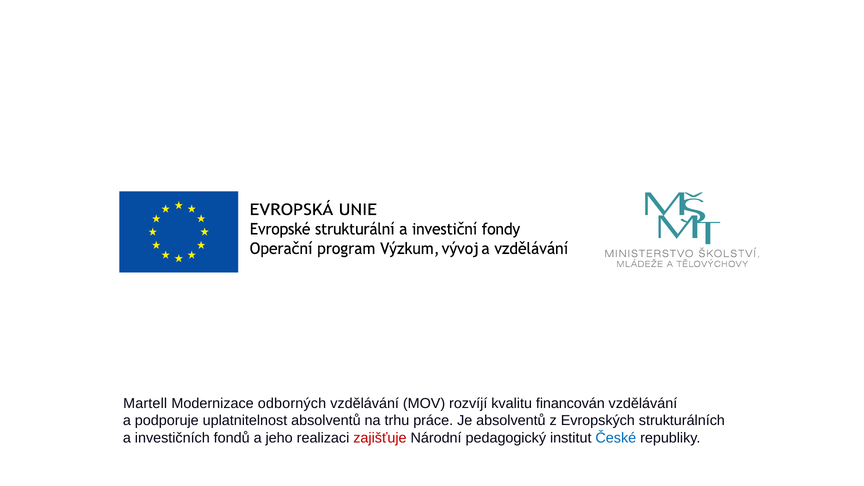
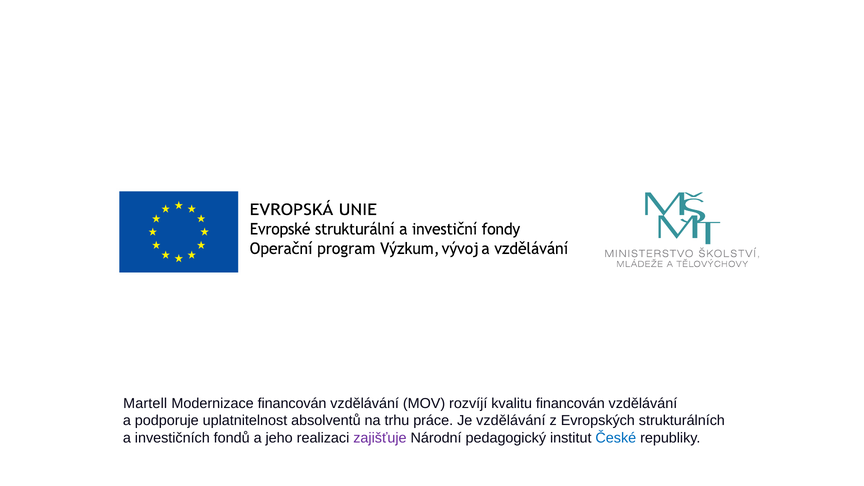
Modernizace odborných: odborných -> financován
Je absolventů: absolventů -> vzdělávání
zajišťuje colour: red -> purple
